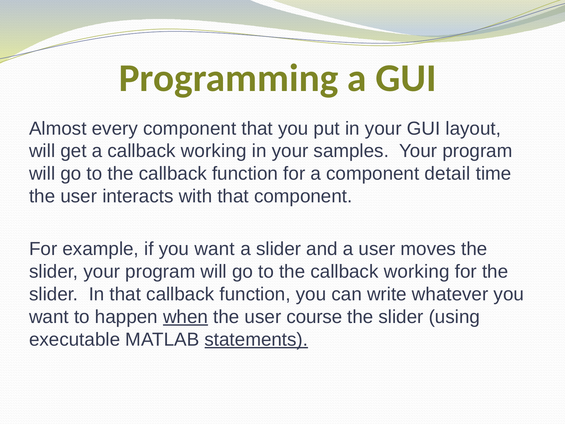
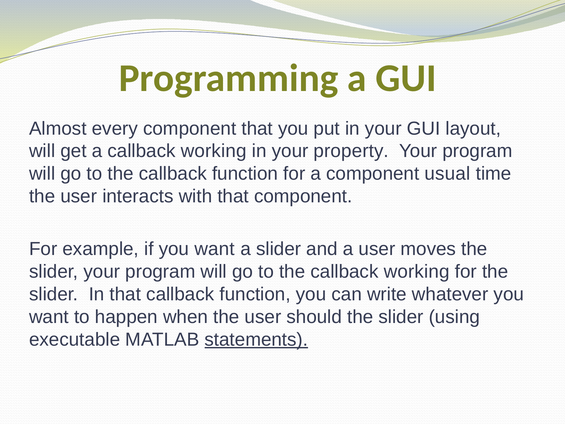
samples: samples -> property
detail: detail -> usual
when underline: present -> none
course: course -> should
